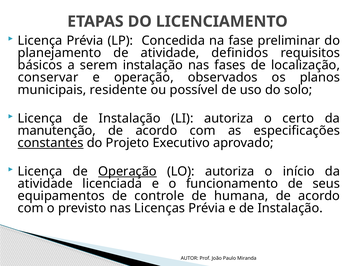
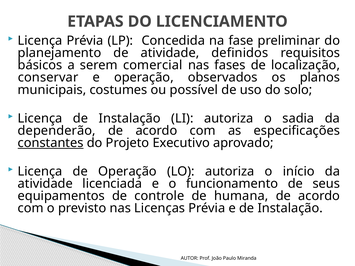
serem instalação: instalação -> comercial
residente: residente -> costumes
certo: certo -> sadia
manutenção: manutenção -> dependerão
Operação at (127, 172) underline: present -> none
